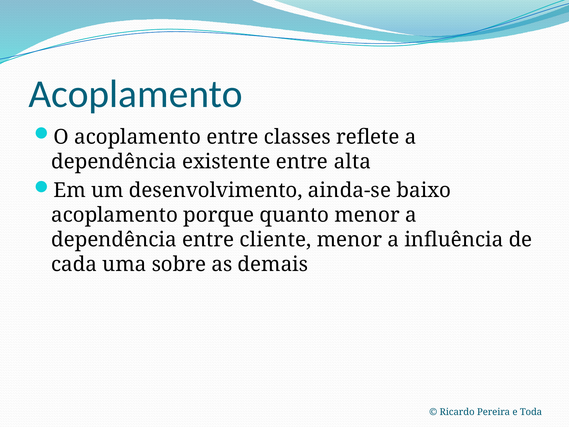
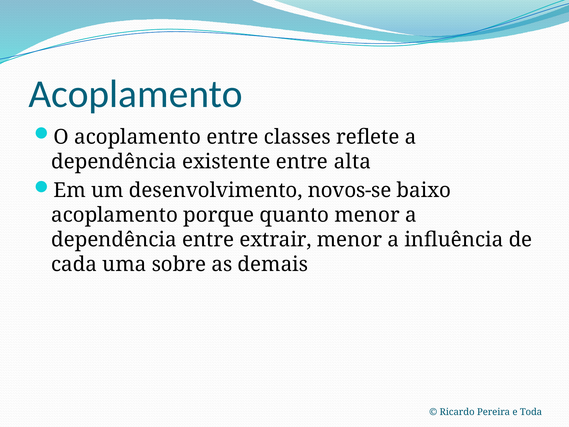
ainda-se: ainda-se -> novos-se
cliente: cliente -> extrair
